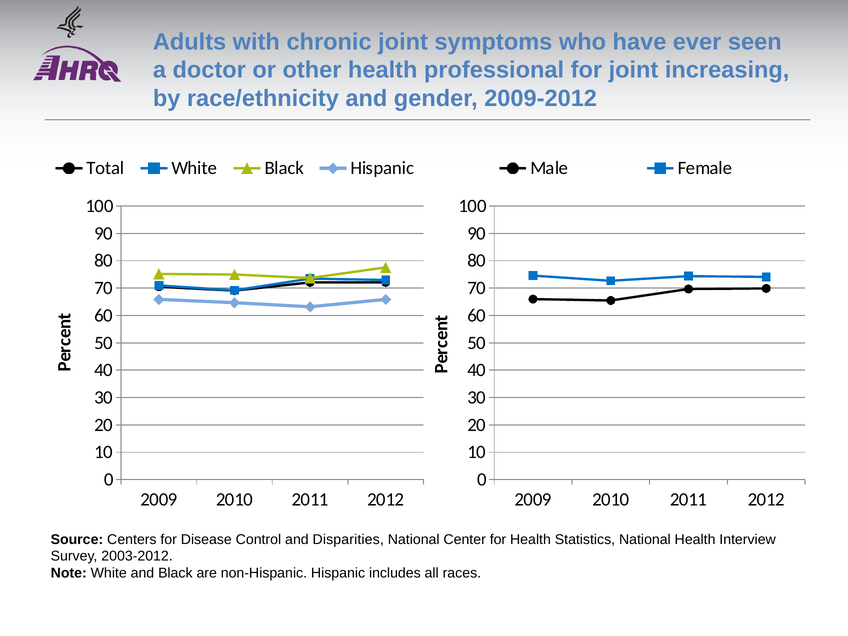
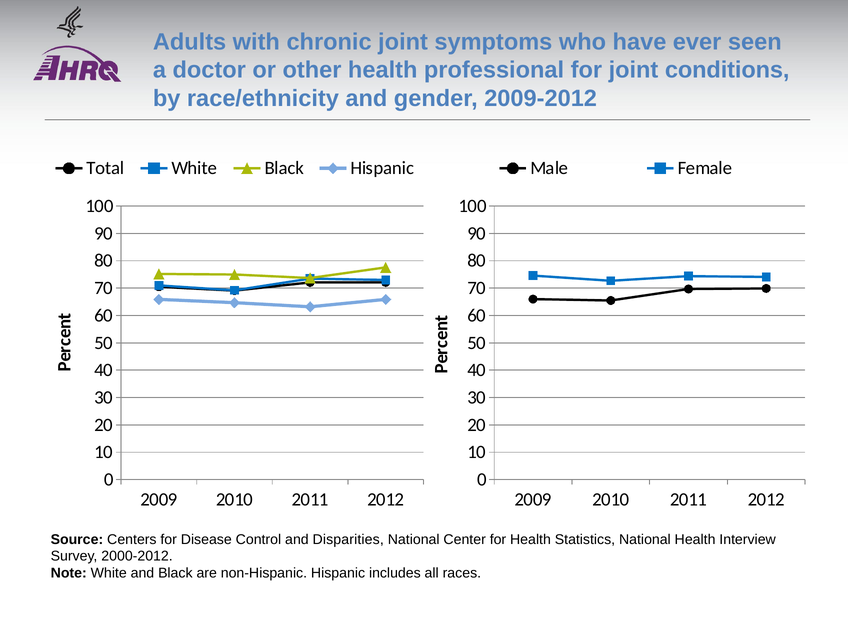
increasing: increasing -> conditions
2003-2012: 2003-2012 -> 2000-2012
